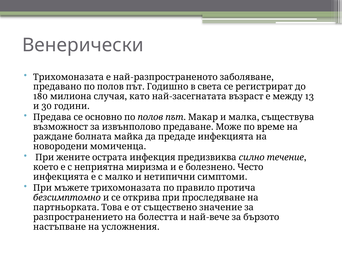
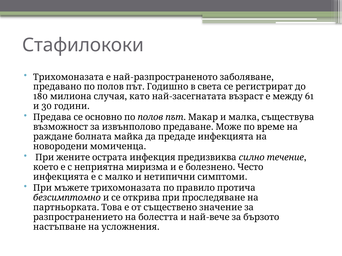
Венерически: Венерически -> Стафилококи
13: 13 -> 61
